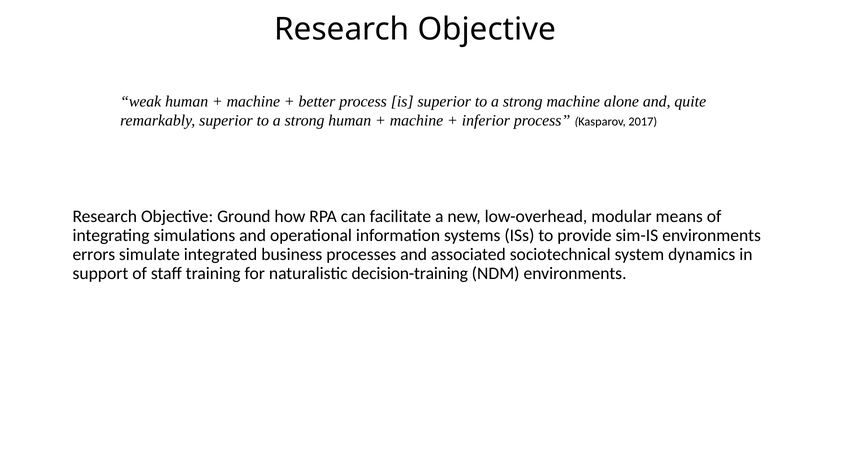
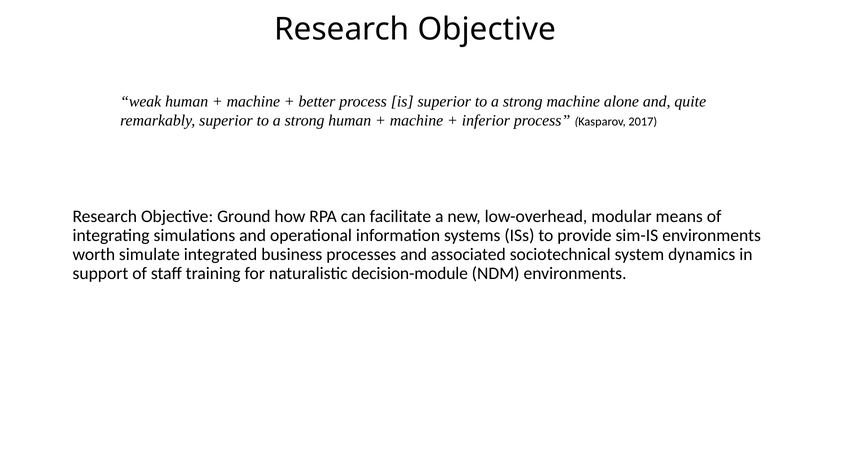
errors: errors -> worth
decision-training: decision-training -> decision-module
